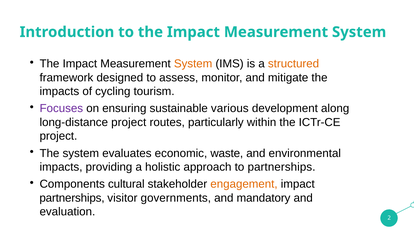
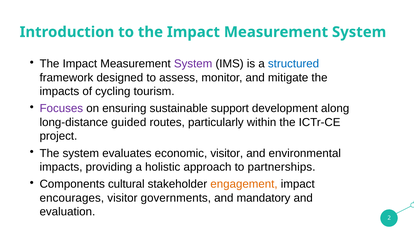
System at (193, 64) colour: orange -> purple
structured colour: orange -> blue
various: various -> support
long-distance project: project -> guided
economic waste: waste -> visitor
partnerships at (72, 198): partnerships -> encourages
